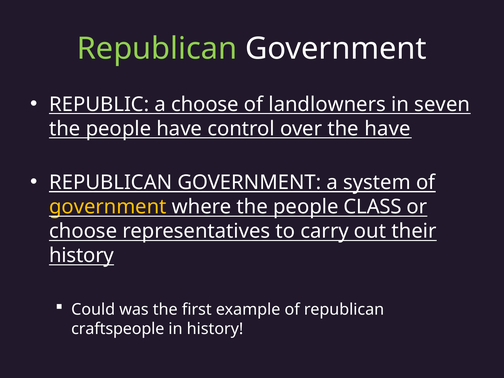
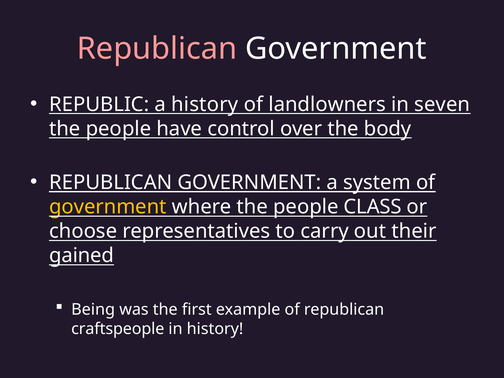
Republican at (157, 49) colour: light green -> pink
a choose: choose -> history
the have: have -> body
history at (82, 256): history -> gained
Could: Could -> Being
